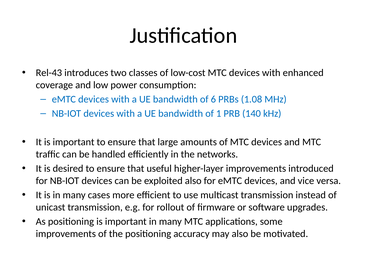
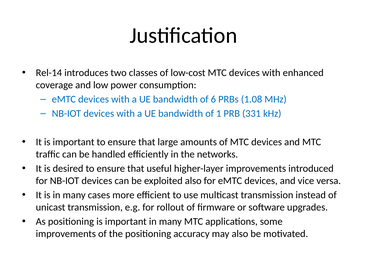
Rel-43: Rel-43 -> Rel-14
140: 140 -> 331
